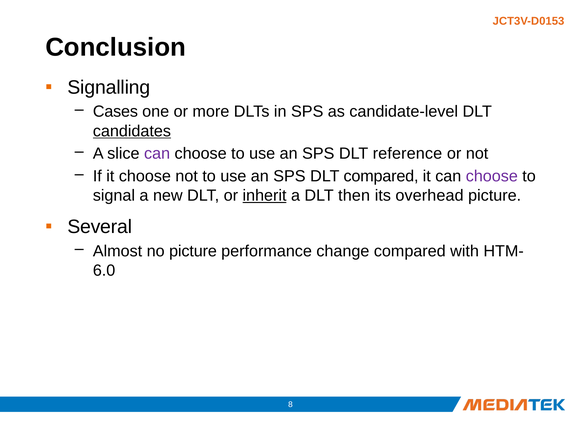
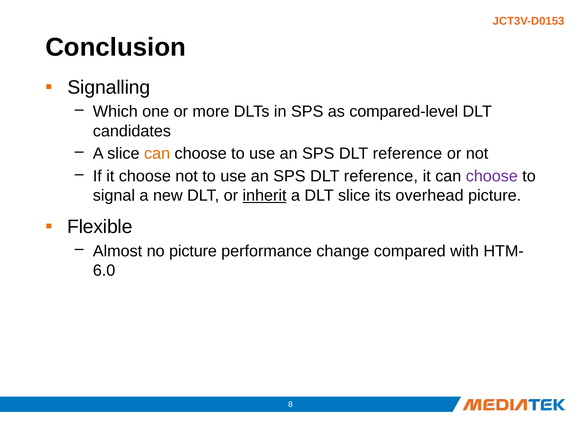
Cases: Cases -> Which
candidate-level: candidate-level -> compared-level
candidates underline: present -> none
can at (157, 154) colour: purple -> orange
compared at (381, 176): compared -> reference
DLT then: then -> slice
Several: Several -> Flexible
